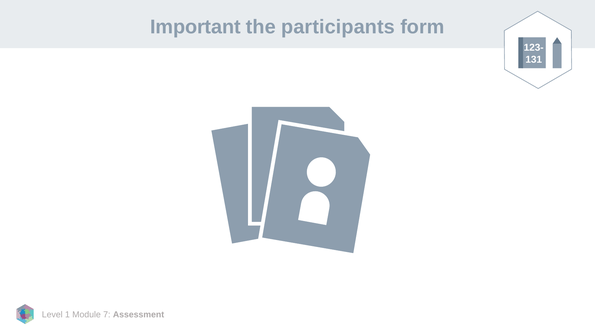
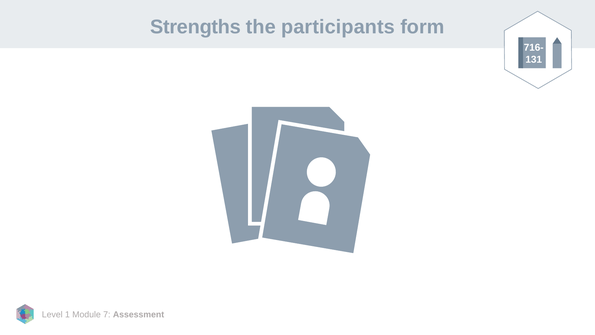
Important: Important -> Strengths
123-: 123- -> 716-
